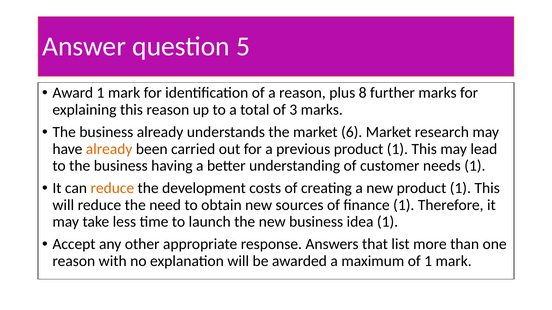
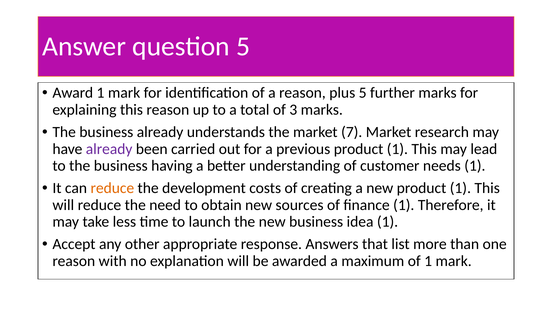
plus 8: 8 -> 5
6: 6 -> 7
already at (109, 149) colour: orange -> purple
